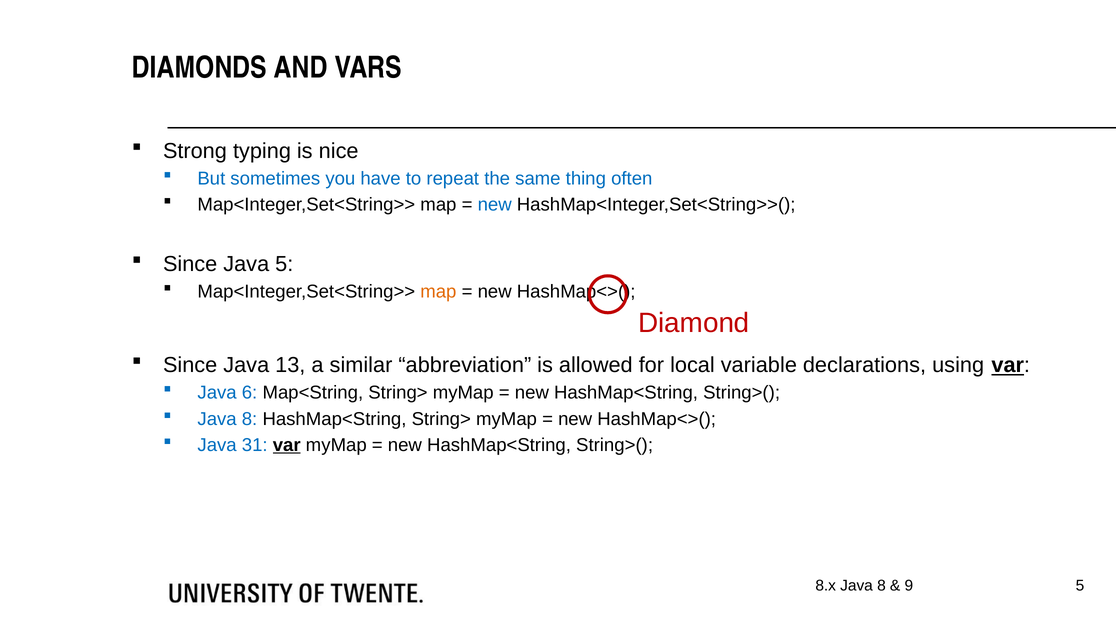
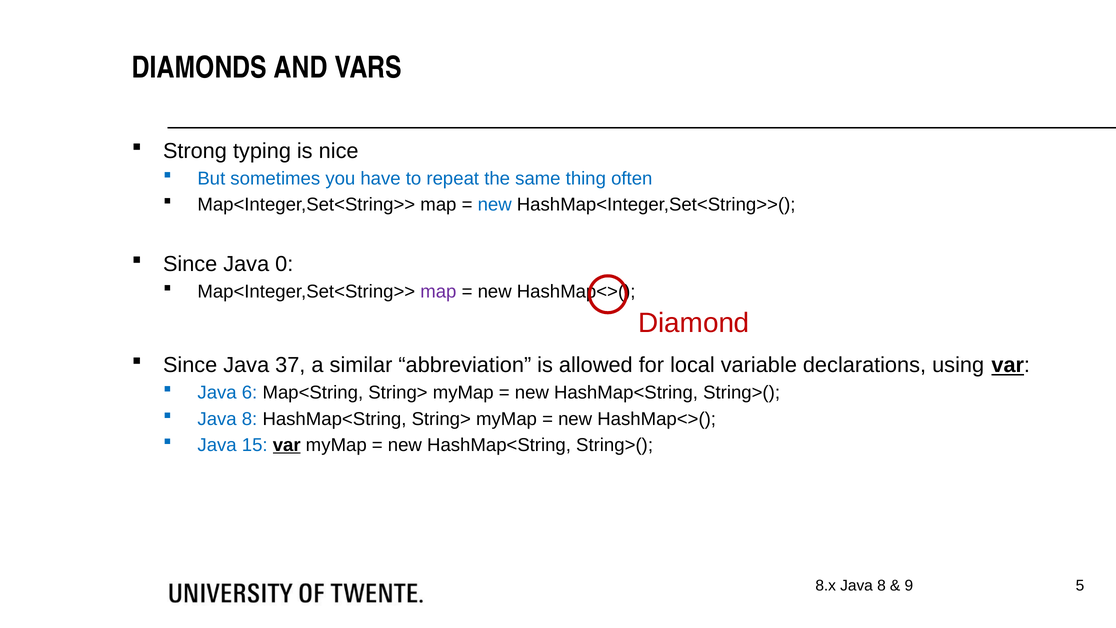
Java 5: 5 -> 0
map at (438, 292) colour: orange -> purple
13: 13 -> 37
31: 31 -> 15
